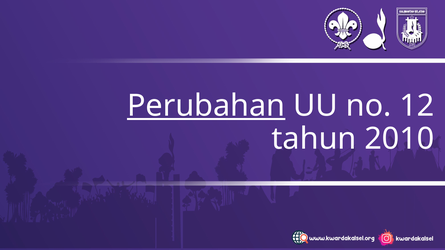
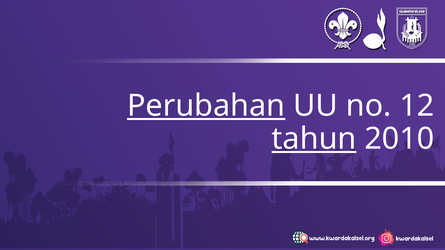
tahun underline: none -> present
